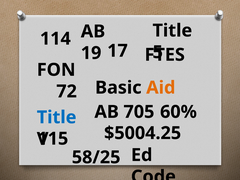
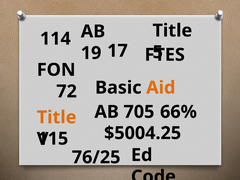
60%: 60% -> 66%
Title at (57, 117) colour: blue -> orange
58/25: 58/25 -> 76/25
